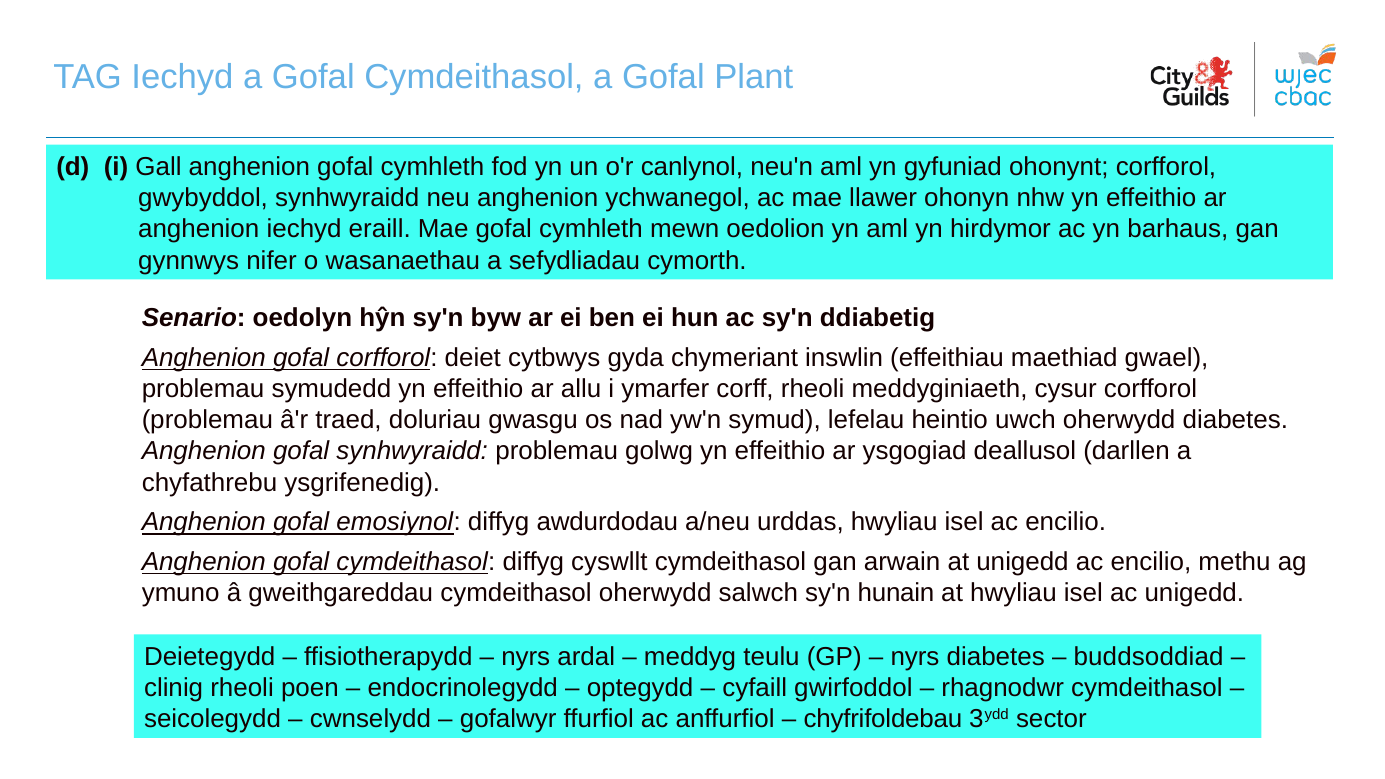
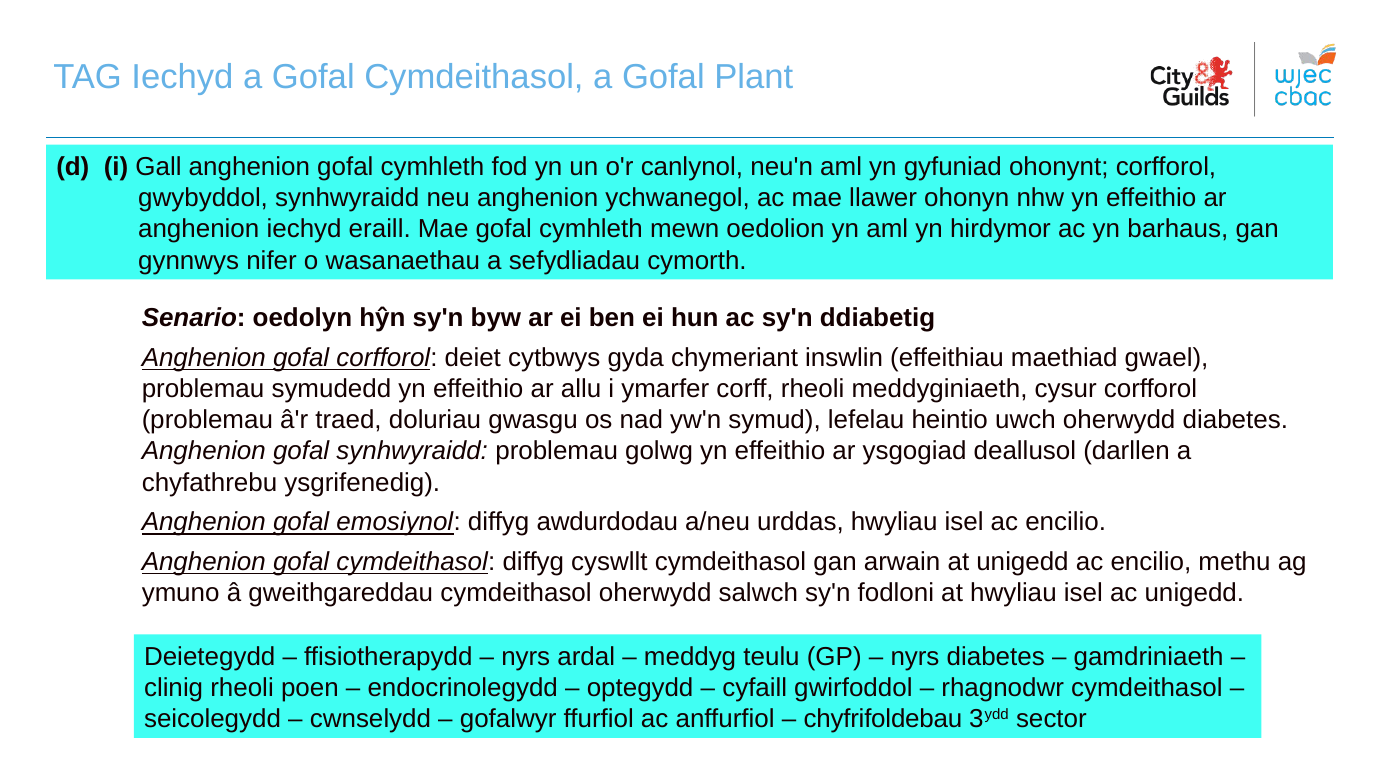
hunain: hunain -> fodloni
buddsoddiad: buddsoddiad -> gamdriniaeth
